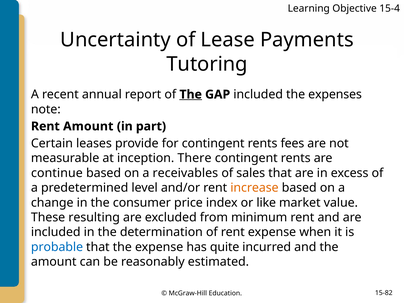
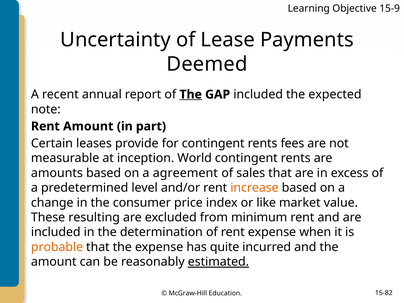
15-4: 15-4 -> 15-9
Tutoring: Tutoring -> Deemed
expenses: expenses -> expected
There: There -> World
continue: continue -> amounts
receivables: receivables -> agreement
probable colour: blue -> orange
estimated underline: none -> present
